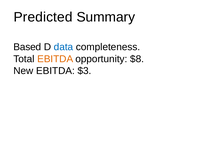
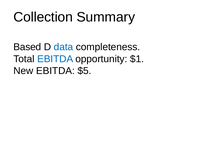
Predicted: Predicted -> Collection
EBITDA at (55, 59) colour: orange -> blue
$8: $8 -> $1
$3: $3 -> $5
